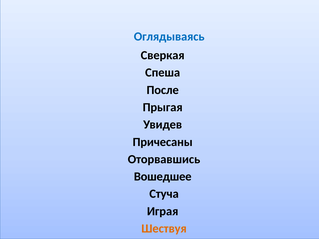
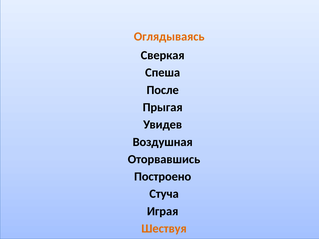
Оглядываясь colour: blue -> orange
Причесаны: Причесаны -> Воздушная
Вошедшее: Вошедшее -> Построено
